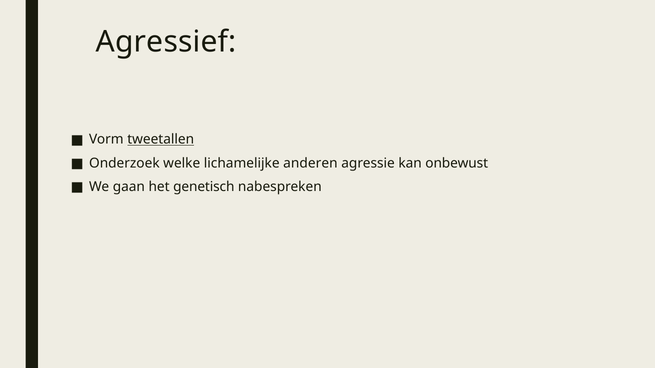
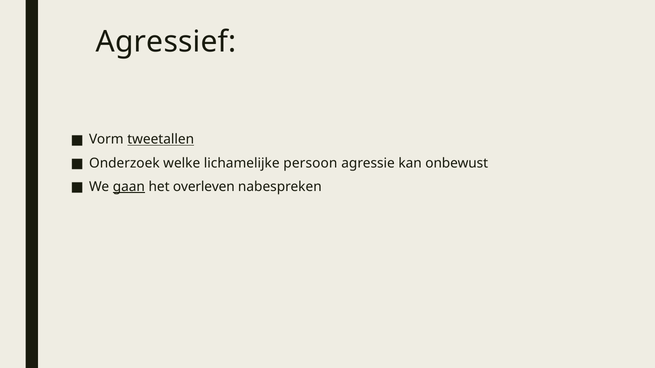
anderen: anderen -> persoon
gaan underline: none -> present
genetisch: genetisch -> overleven
